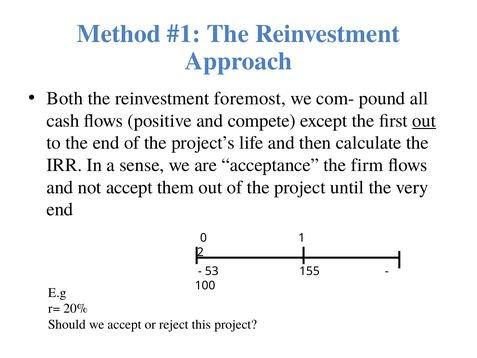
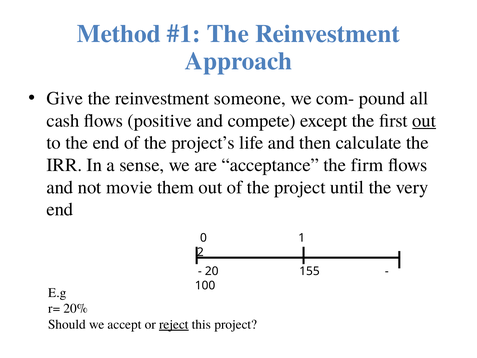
Both: Both -> Give
foremost: foremost -> someone
not accept: accept -> movie
53: 53 -> 20
reject underline: none -> present
